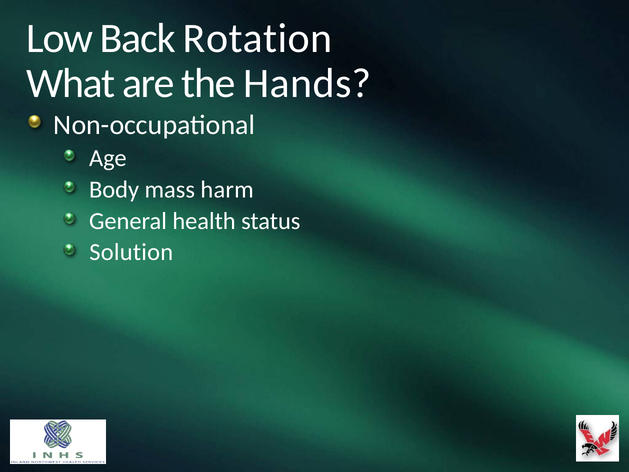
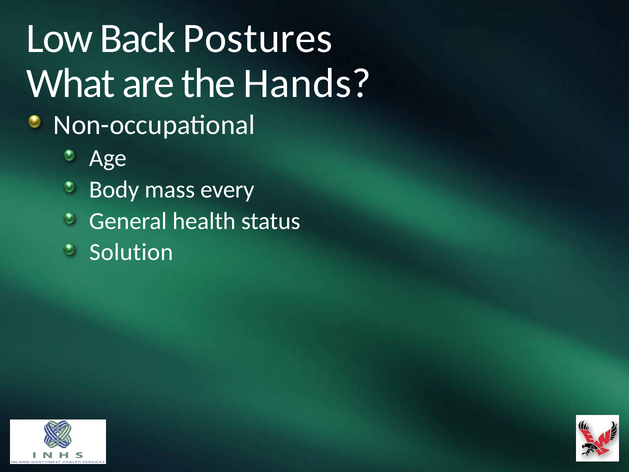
Rotation: Rotation -> Postures
harm: harm -> every
